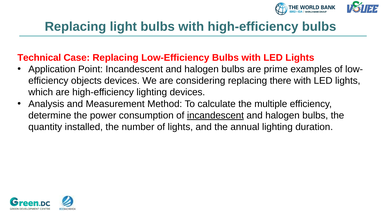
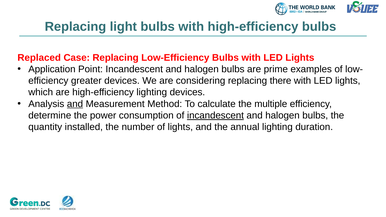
Technical: Technical -> Replaced
objects: objects -> greater
and at (75, 104) underline: none -> present
